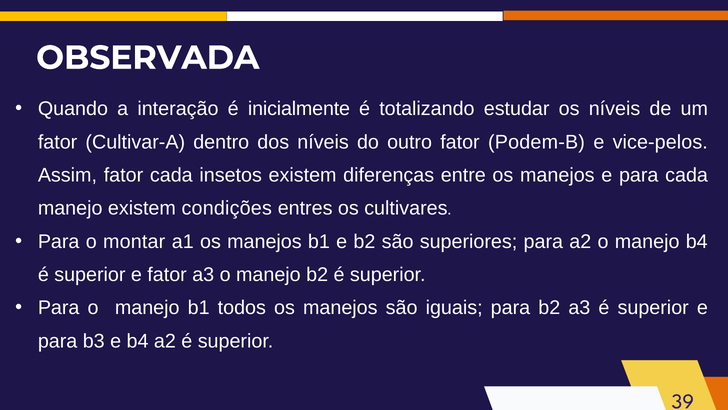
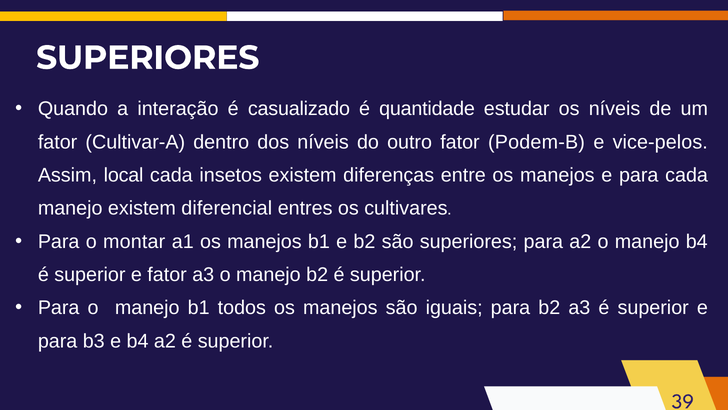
OBSERVADA at (148, 58): OBSERVADA -> SUPERIORES
inicialmente: inicialmente -> casualizado
totalizando: totalizando -> quantidade
Assim fator: fator -> local
condições: condições -> diferencial
